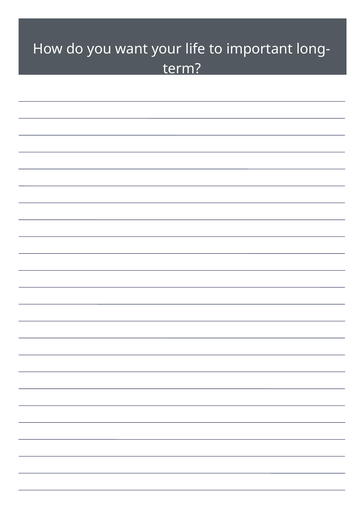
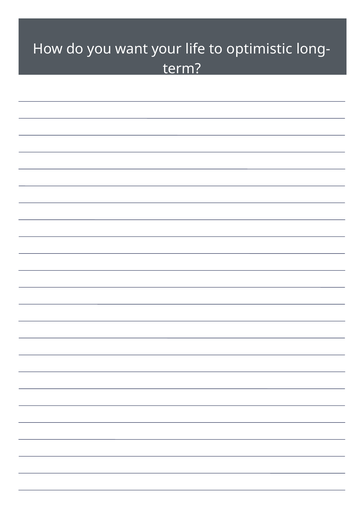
important: important -> optimistic
